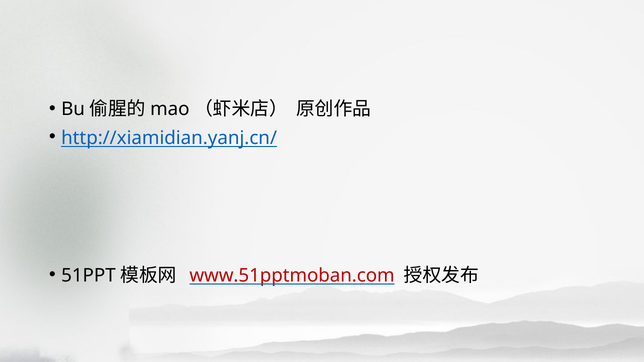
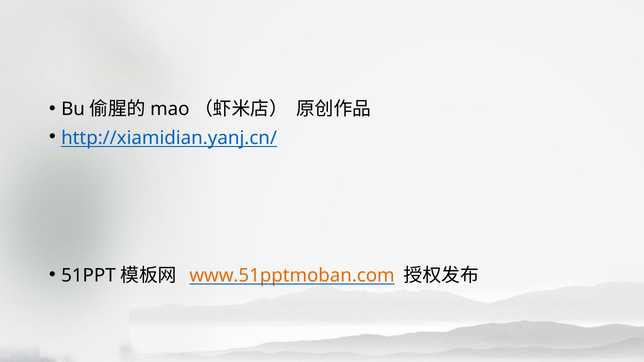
www.51pptmoban.com colour: red -> orange
